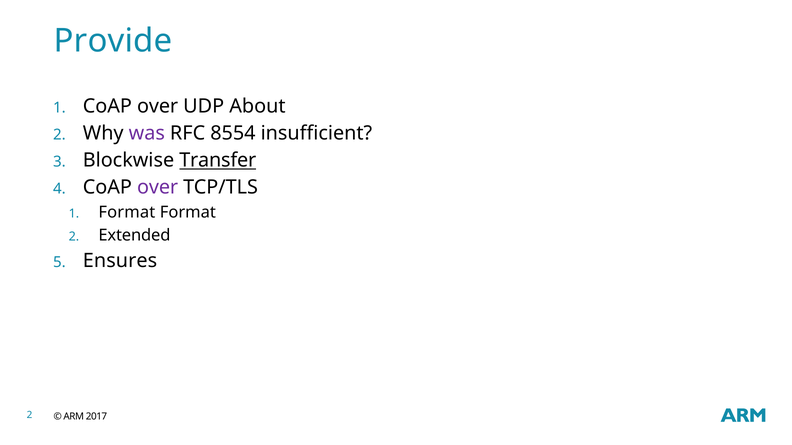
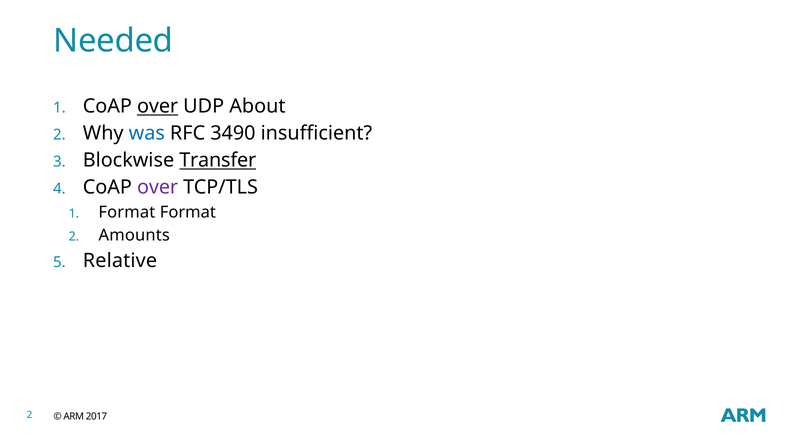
Provide: Provide -> Needed
over at (158, 107) underline: none -> present
was colour: purple -> blue
8554: 8554 -> 3490
Extended: Extended -> Amounts
Ensures: Ensures -> Relative
